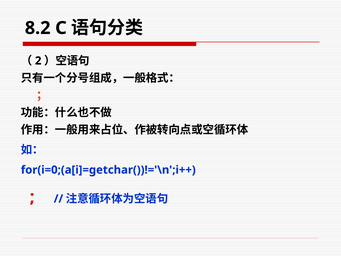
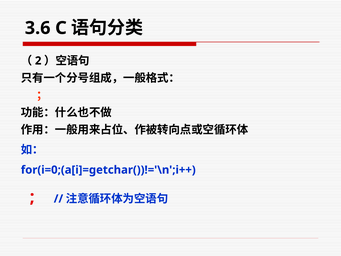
8.2: 8.2 -> 3.6
